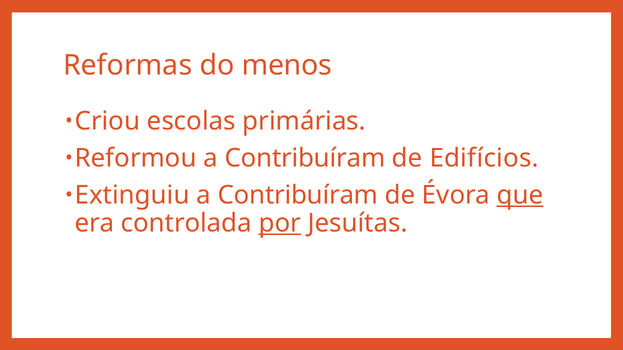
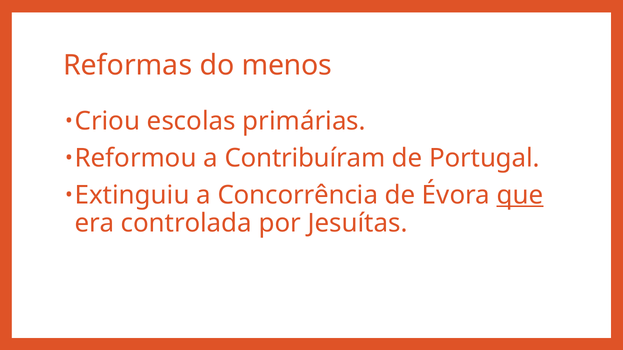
Edifícios: Edifícios -> Portugal
Extinguiu a Contribuíram: Contribuíram -> Concorrência
por underline: present -> none
